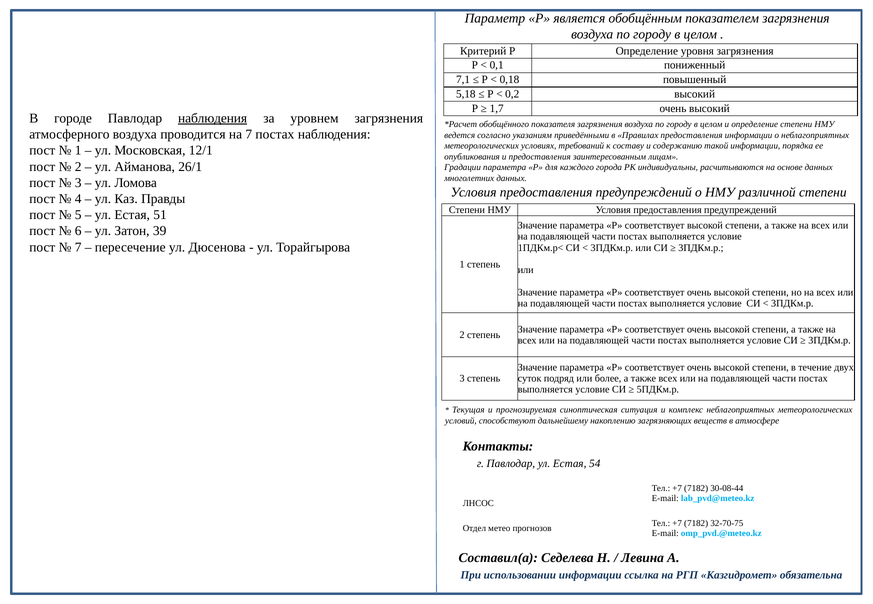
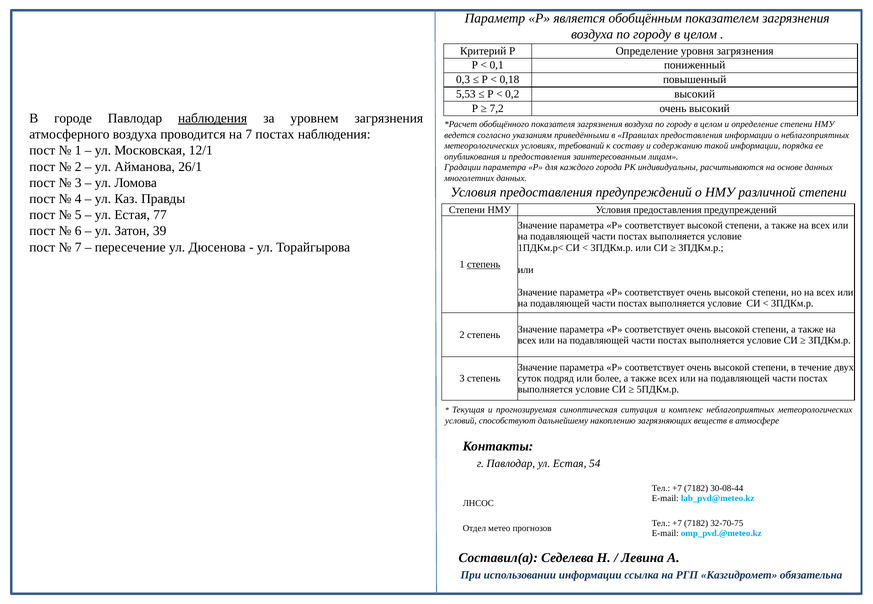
7,1: 7,1 -> 0,3
5,18: 5,18 -> 5,53
1,7: 1,7 -> 7,2
51: 51 -> 77
степень at (484, 265) underline: none -> present
